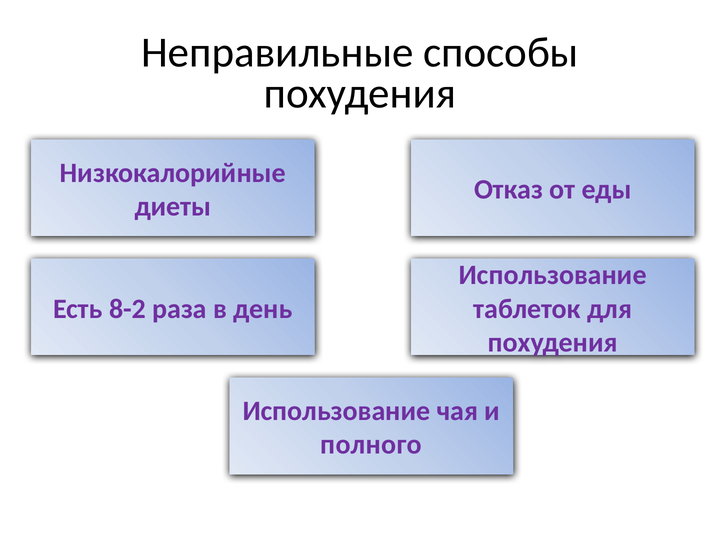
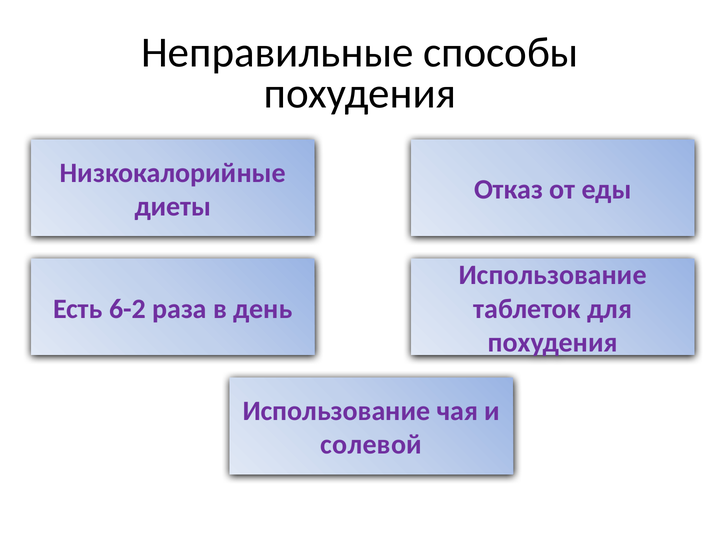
8-2: 8-2 -> 6-2
полного: полного -> солевой
